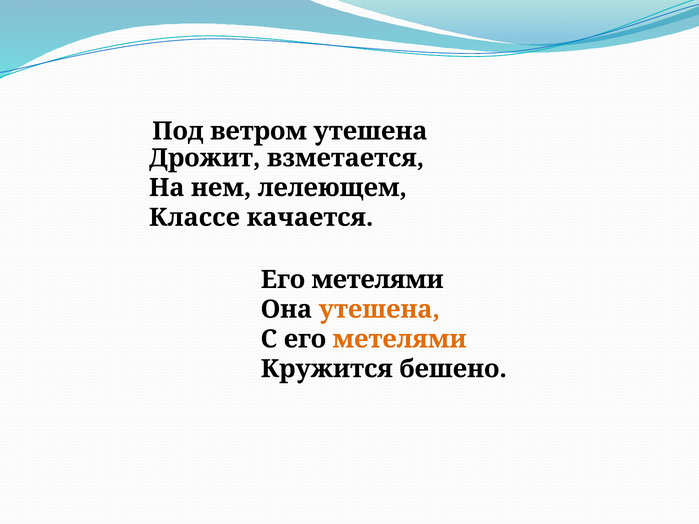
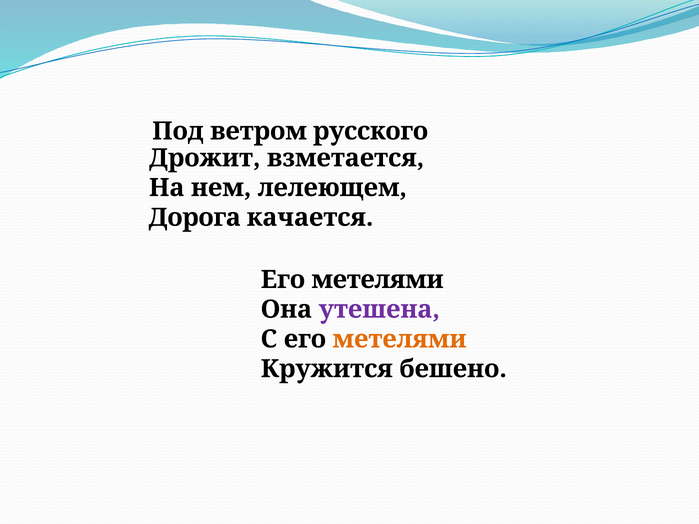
ветром утешена: утешена -> русского
Классе: Классе -> Дорога
утешена at (379, 310) colour: orange -> purple
